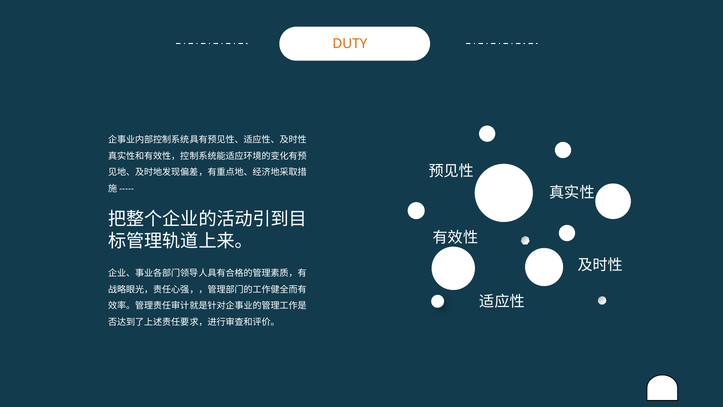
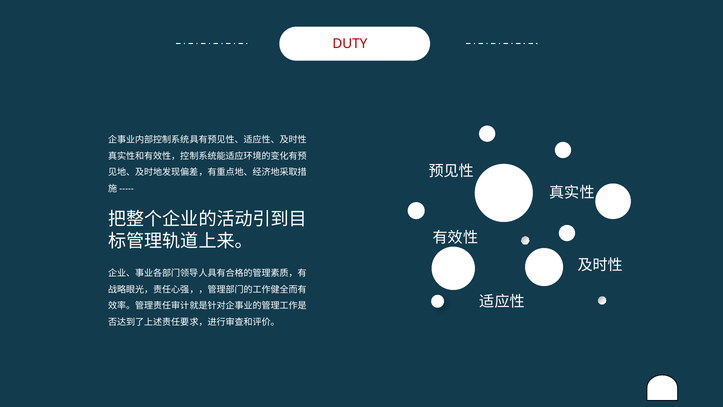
DUTY colour: orange -> red
